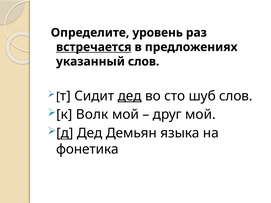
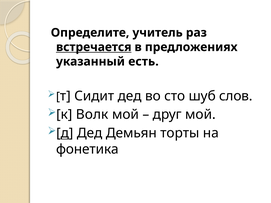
уровень: уровень -> учитель
указанный слов: слов -> есть
дед at (130, 96) underline: present -> none
языка: языка -> торты
